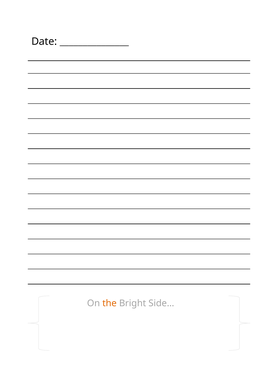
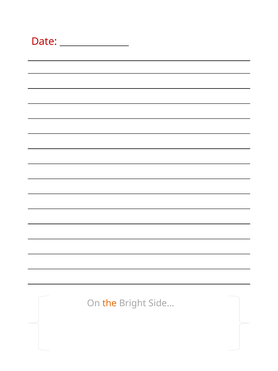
Date colour: black -> red
